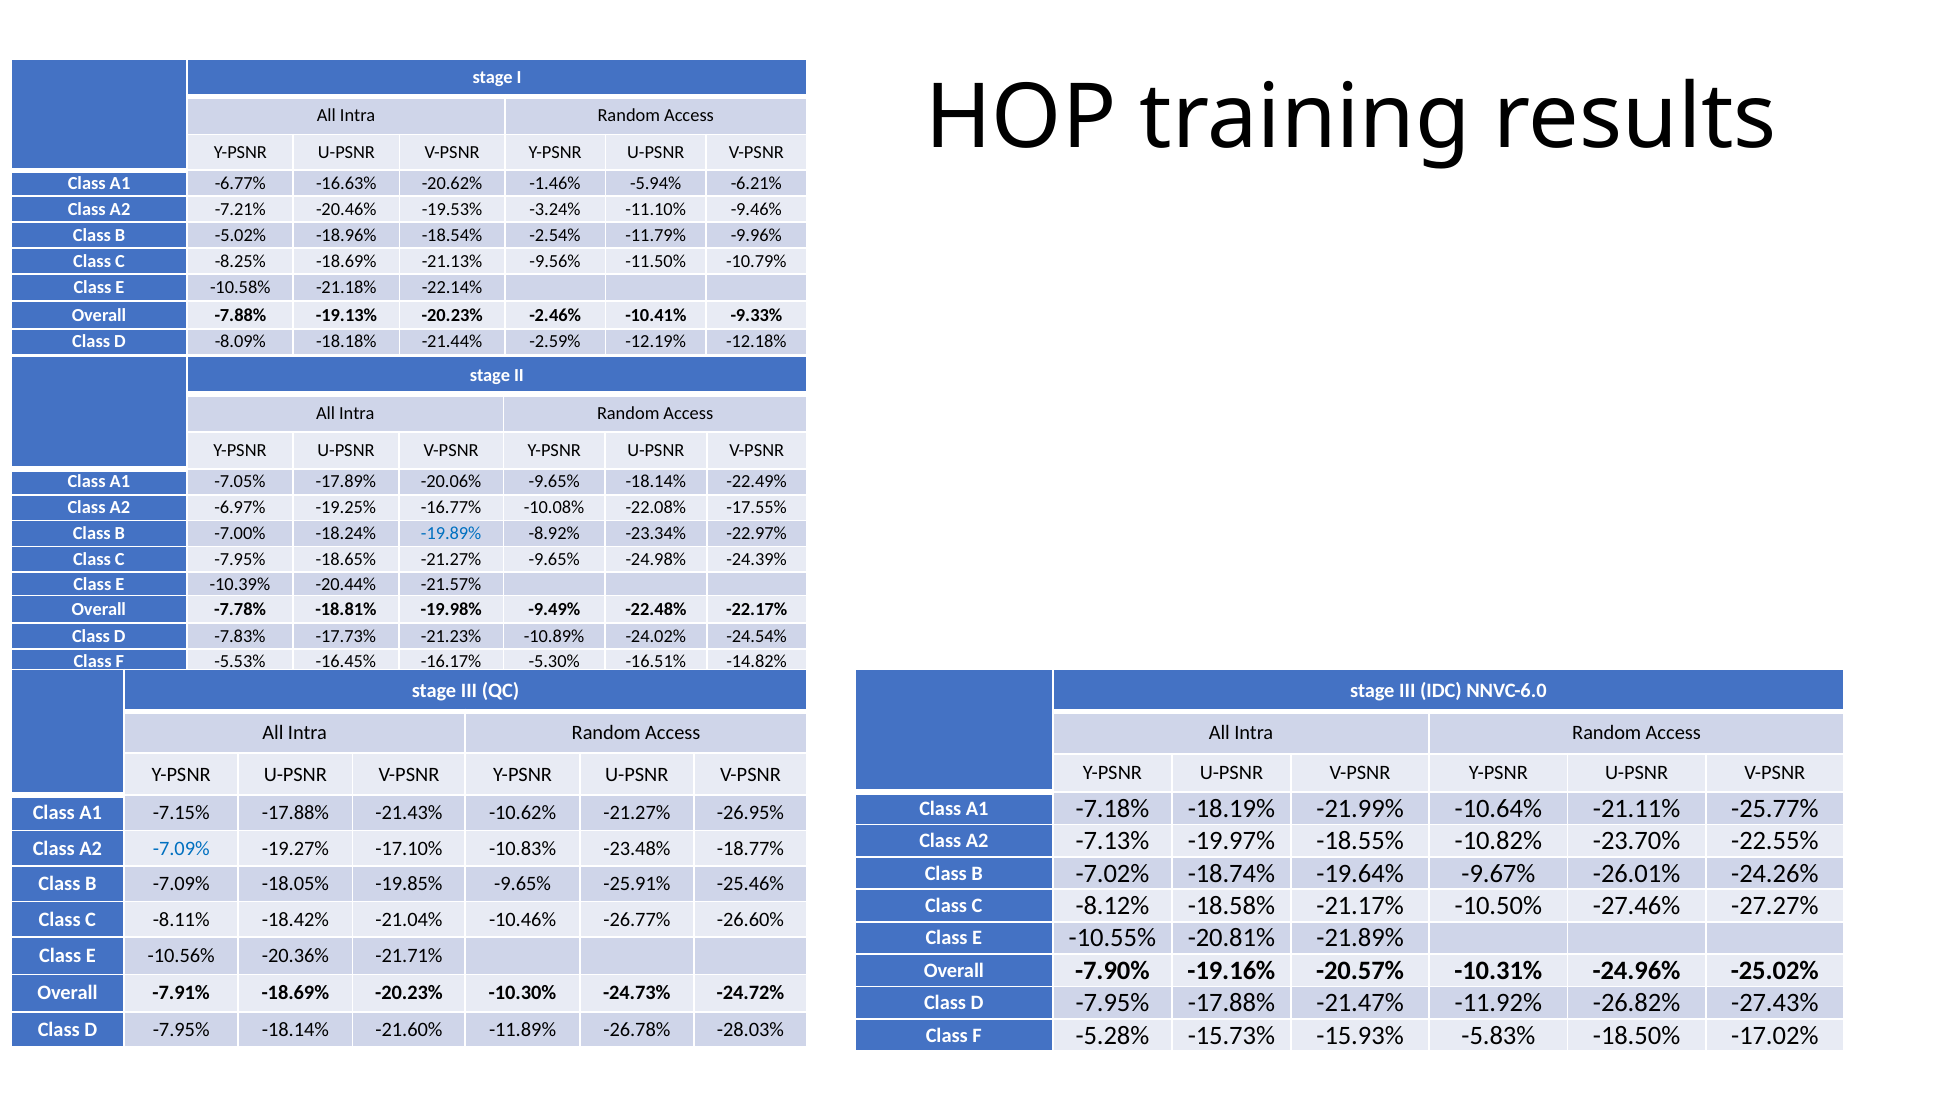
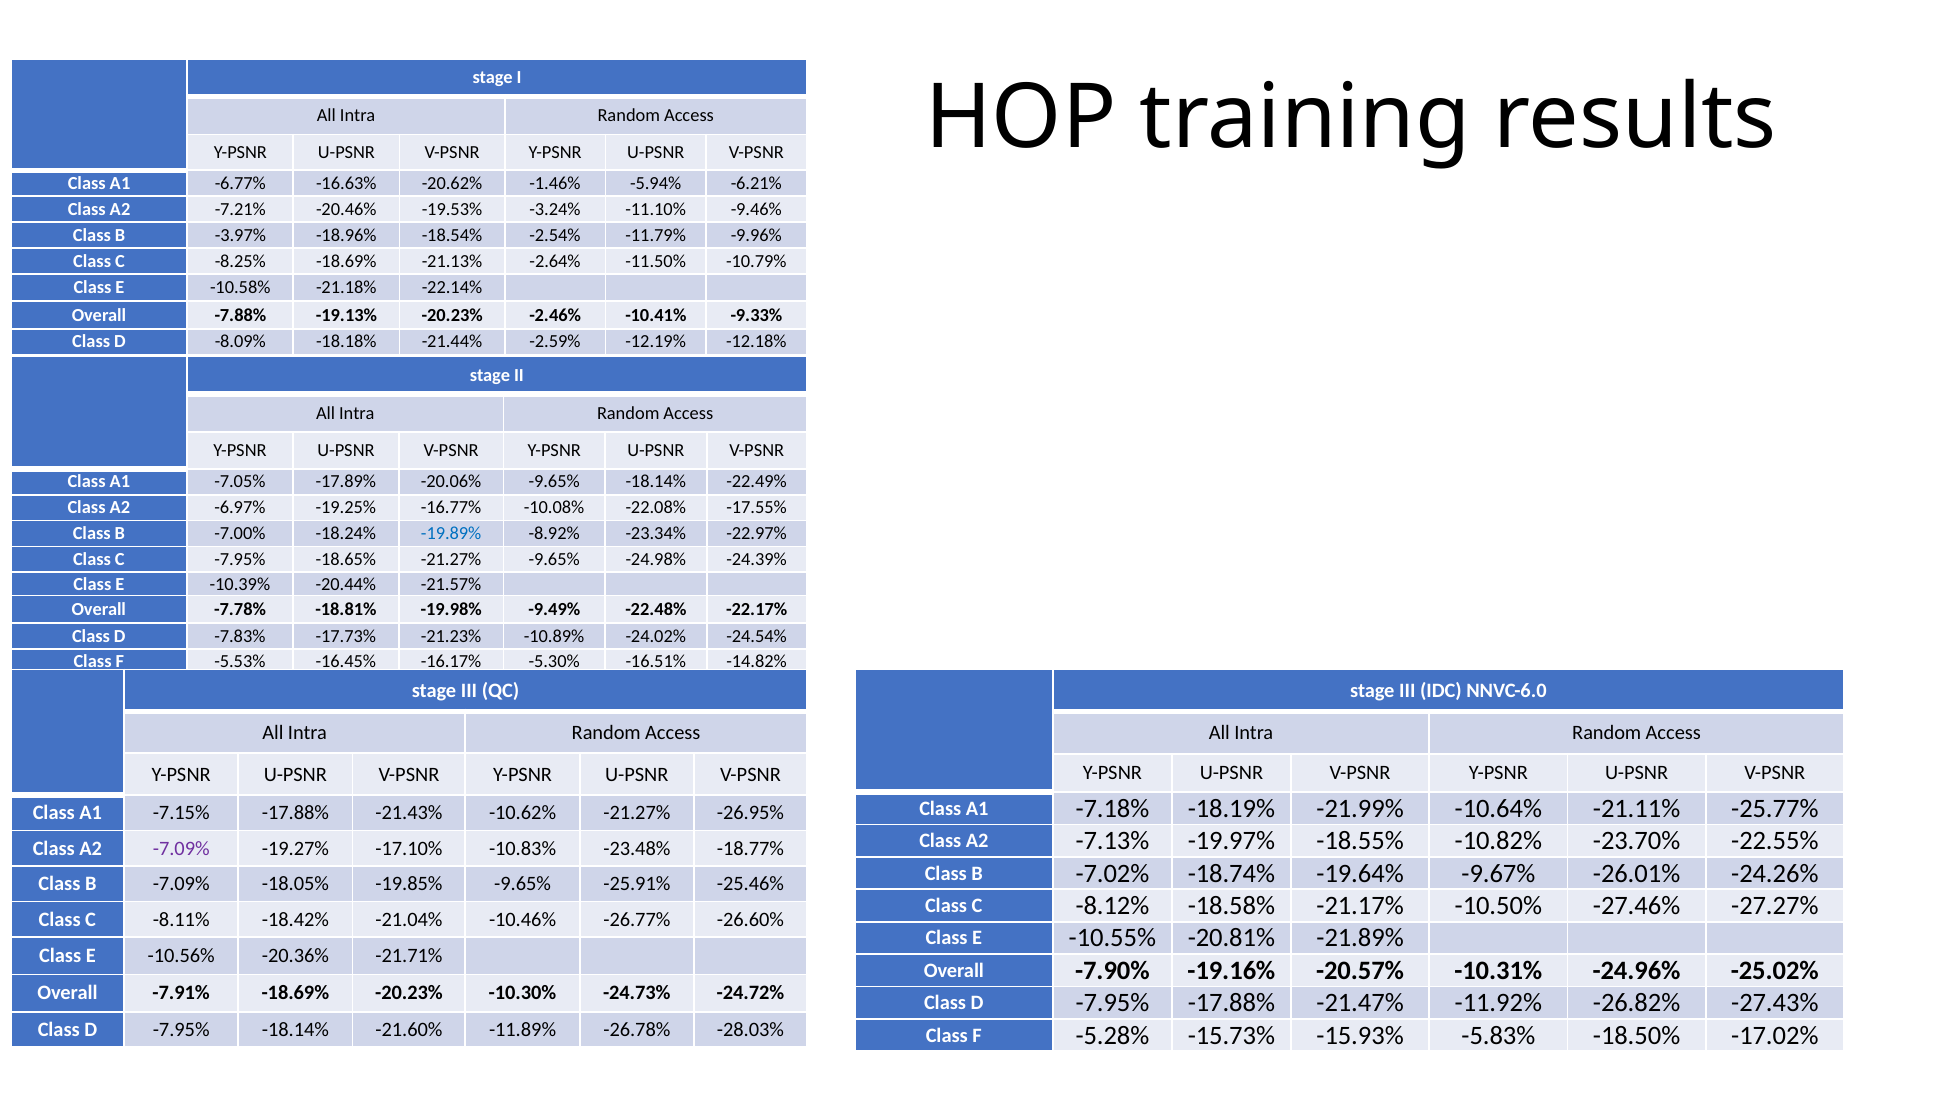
-5.02%: -5.02% -> -3.97%
-9.56%: -9.56% -> -2.64%
-7.09% at (181, 849) colour: blue -> purple
